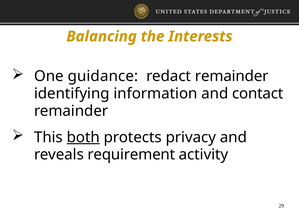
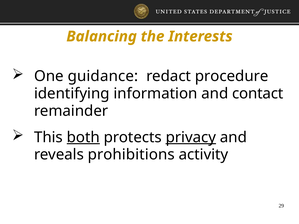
redact remainder: remainder -> procedure
privacy underline: none -> present
requirement: requirement -> prohibitions
